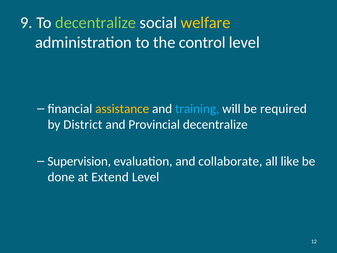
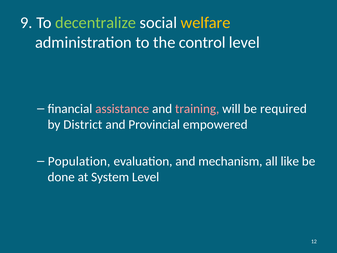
assistance colour: yellow -> pink
training colour: light blue -> pink
Provincial decentralize: decentralize -> empowered
Supervision: Supervision -> Population
collaborate: collaborate -> mechanism
Extend: Extend -> System
